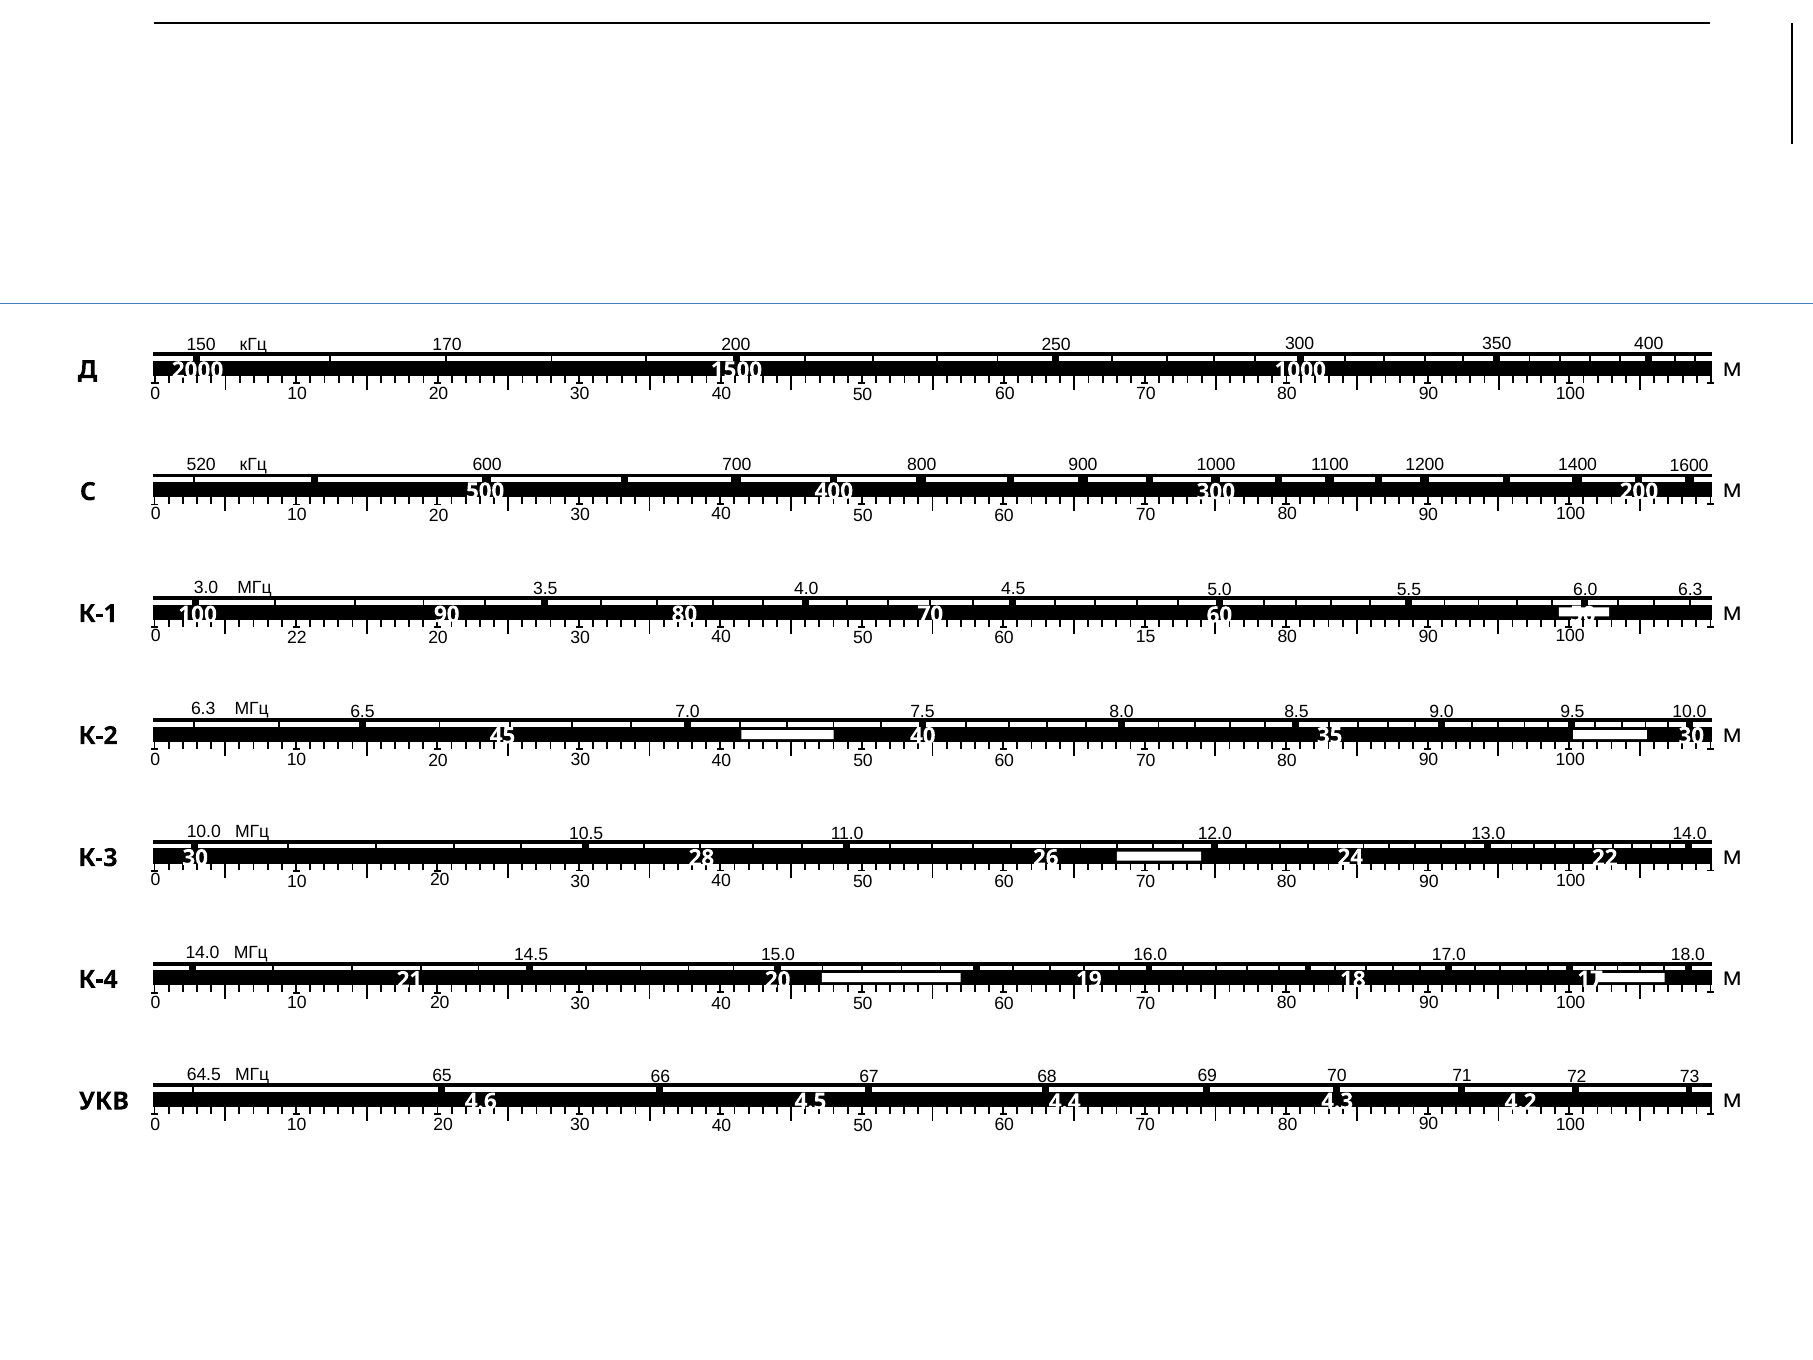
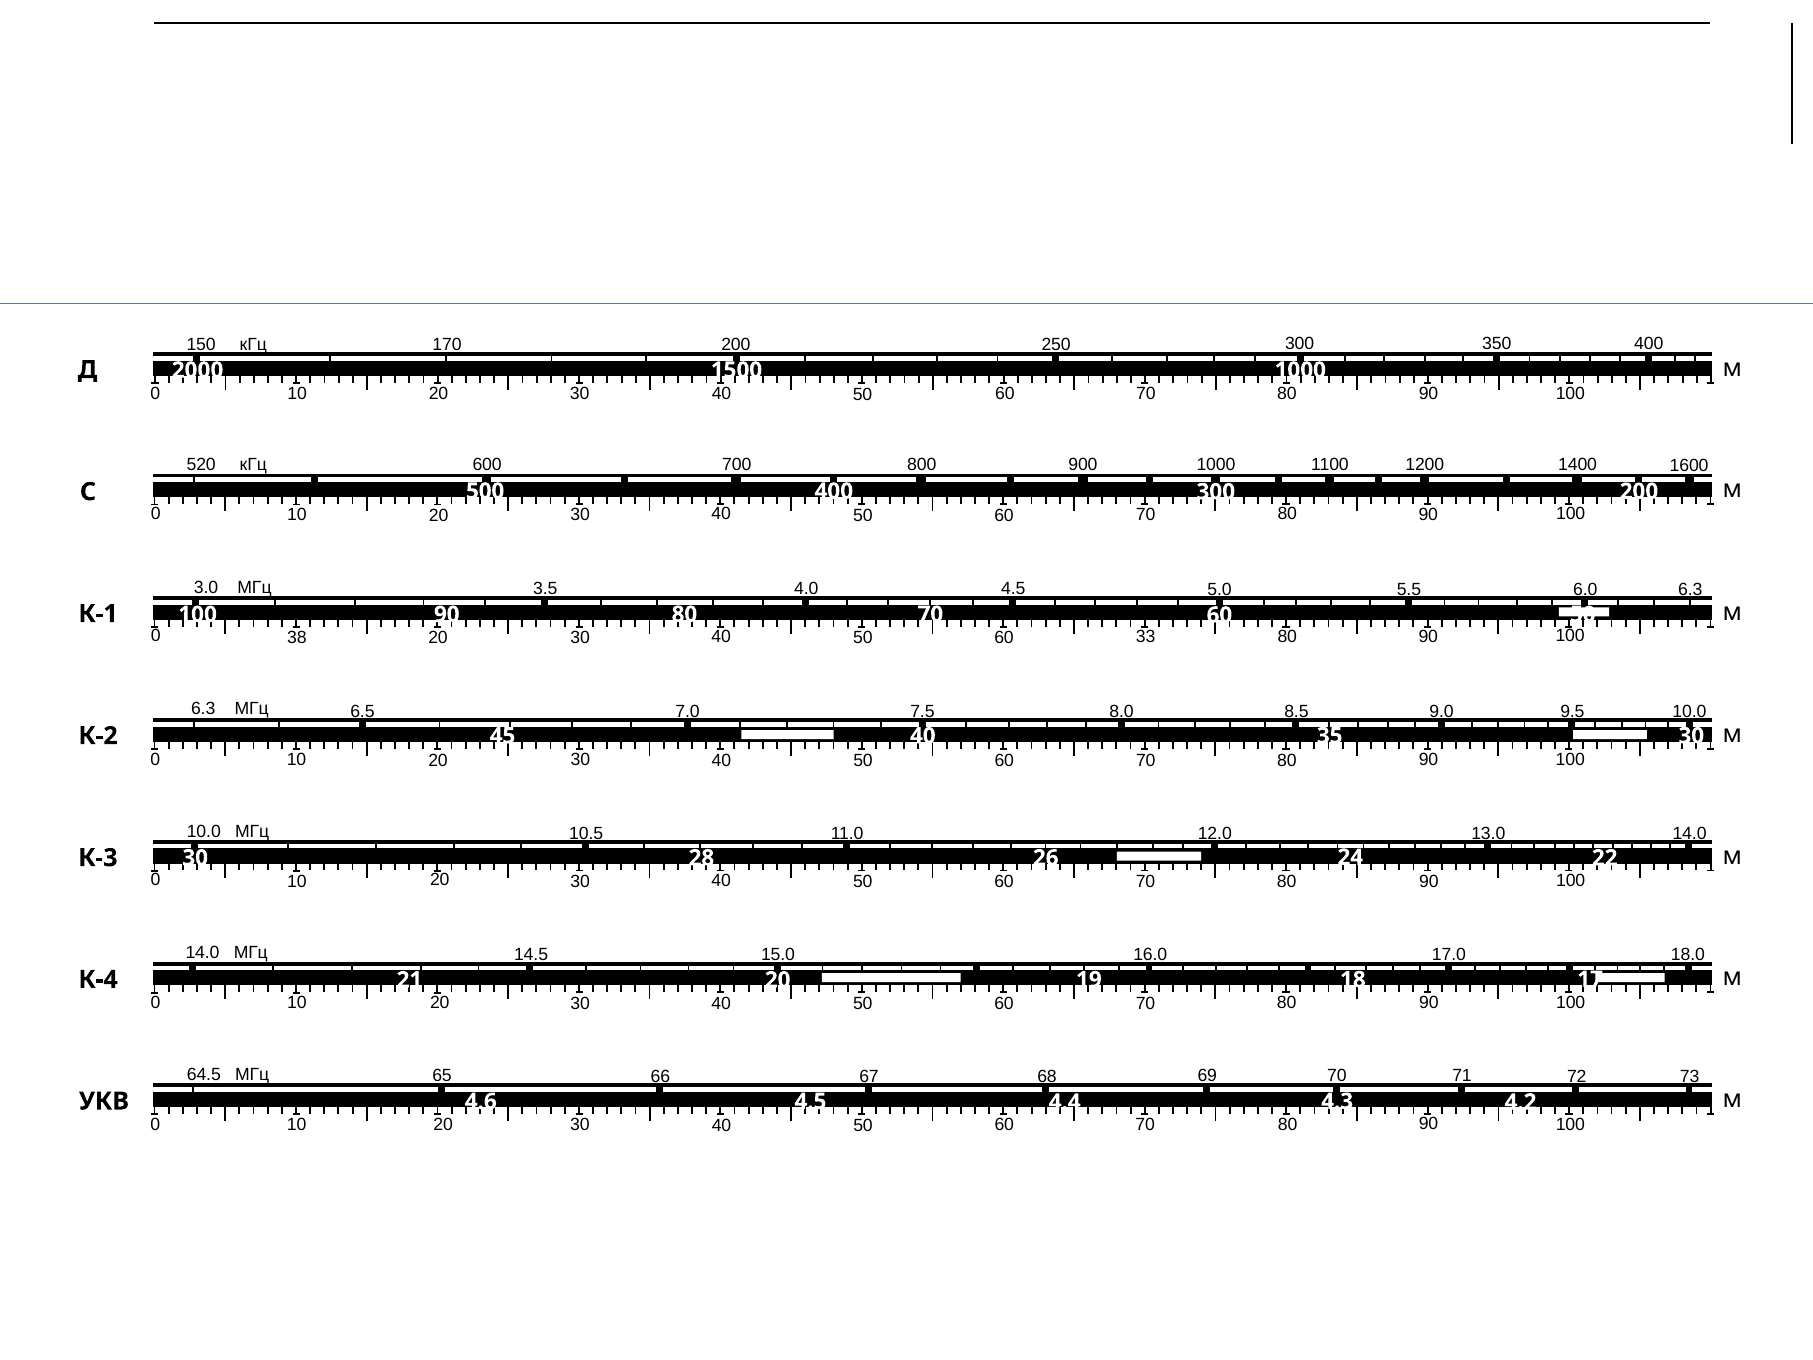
0 22: 22 -> 38
15: 15 -> 33
